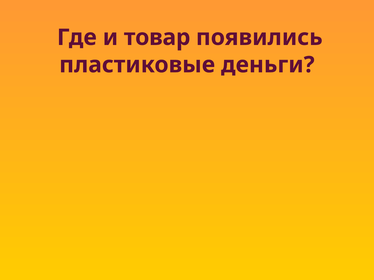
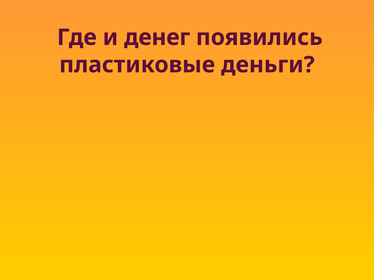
товар: товар -> денег
